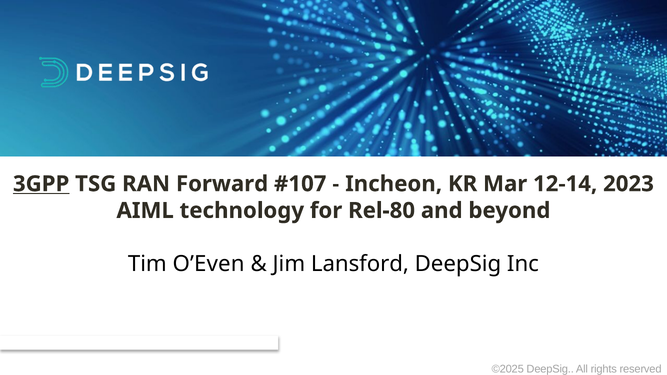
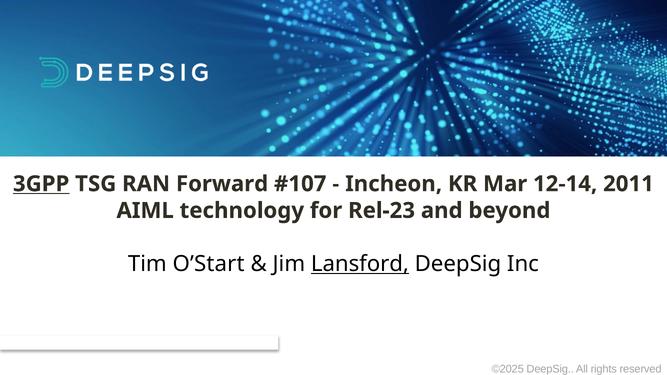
2023: 2023 -> 2011
Rel-80: Rel-80 -> Rel-23
O’Even: O’Even -> O’Start
Lansford underline: none -> present
